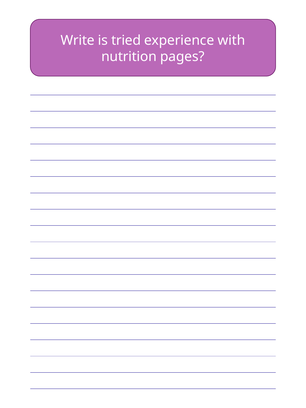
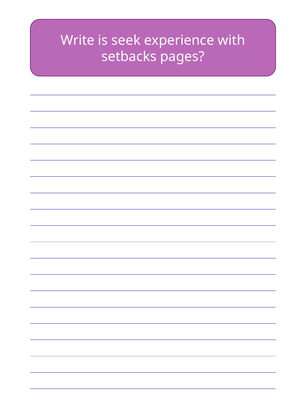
tried: tried -> seek
nutrition: nutrition -> setbacks
